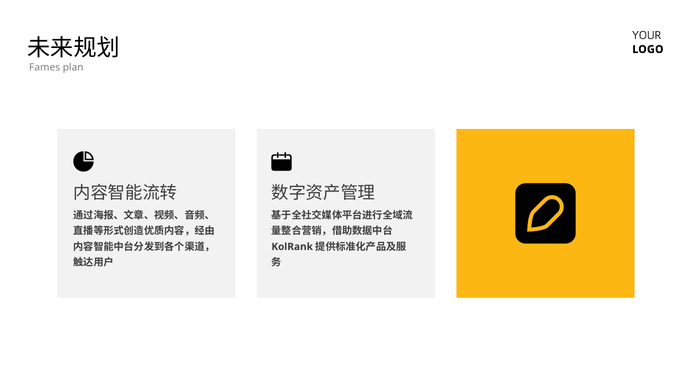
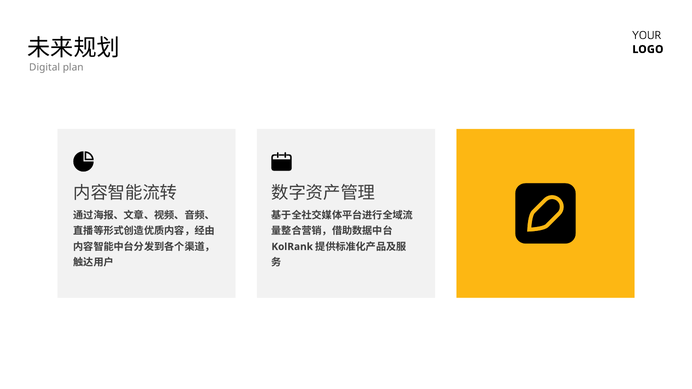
Fames: Fames -> Digital
